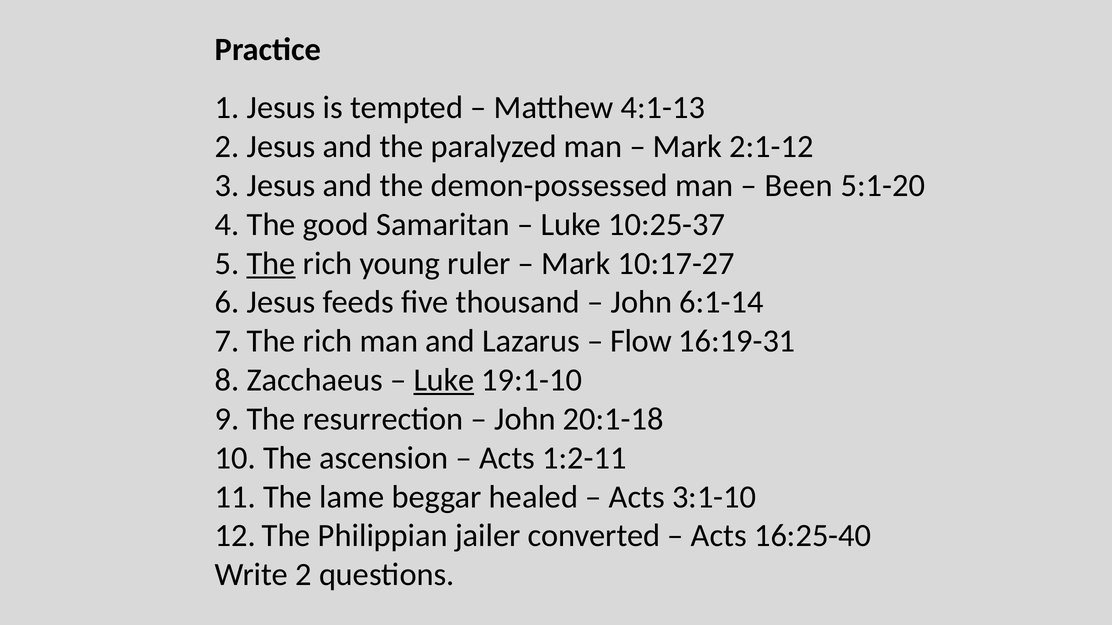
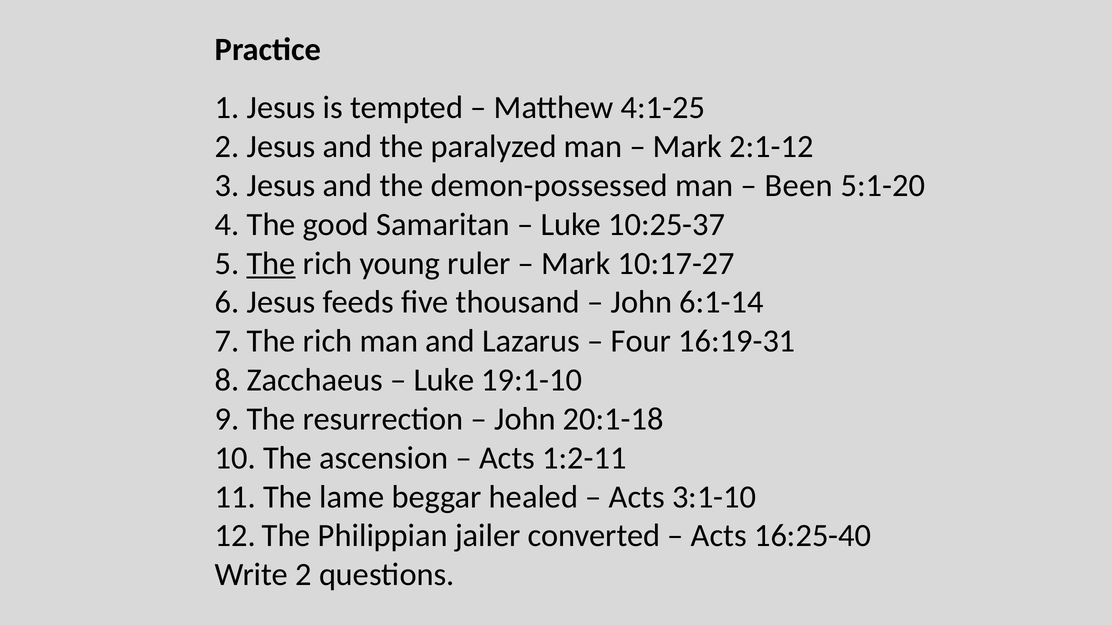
4:1-13: 4:1-13 -> 4:1-25
Flow: Flow -> Four
Luke at (444, 380) underline: present -> none
